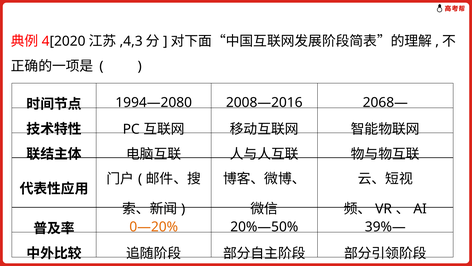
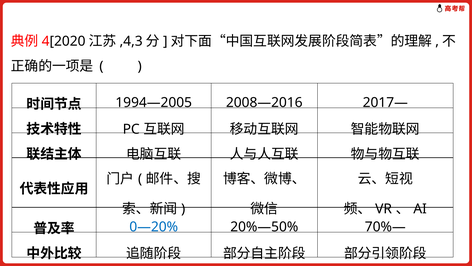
1994—2080: 1994—2080 -> 1994—2005
2068—: 2068— -> 2017—
0—20% colour: orange -> blue
39%—: 39%— -> 70%—
